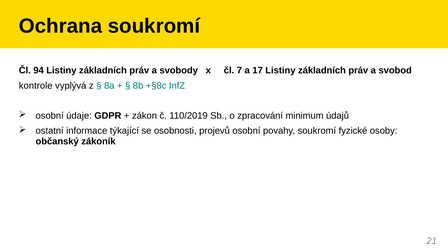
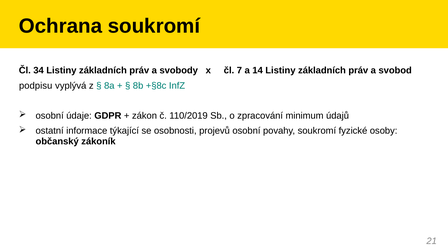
94: 94 -> 34
17: 17 -> 14
kontrole: kontrole -> podpisu
